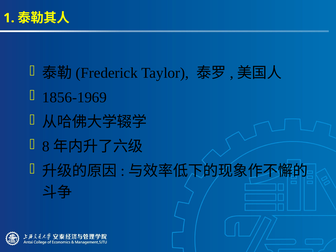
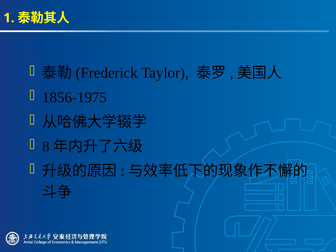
1856-1969: 1856-1969 -> 1856-1975
